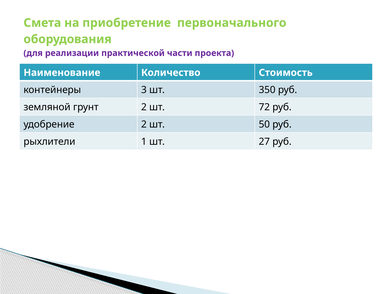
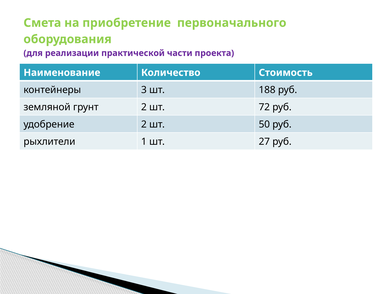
350: 350 -> 188
